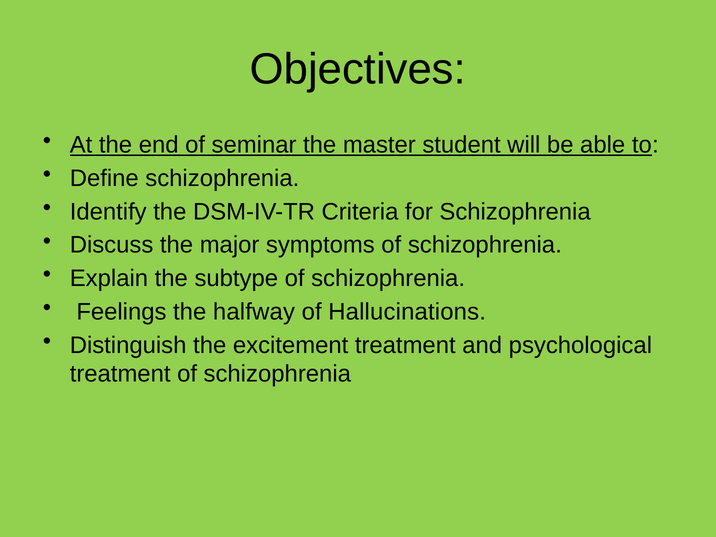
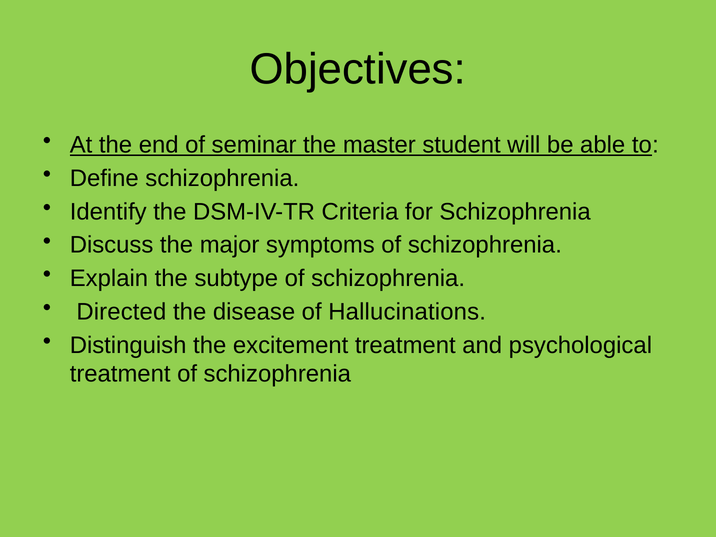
Feelings: Feelings -> Directed
halfway: halfway -> disease
